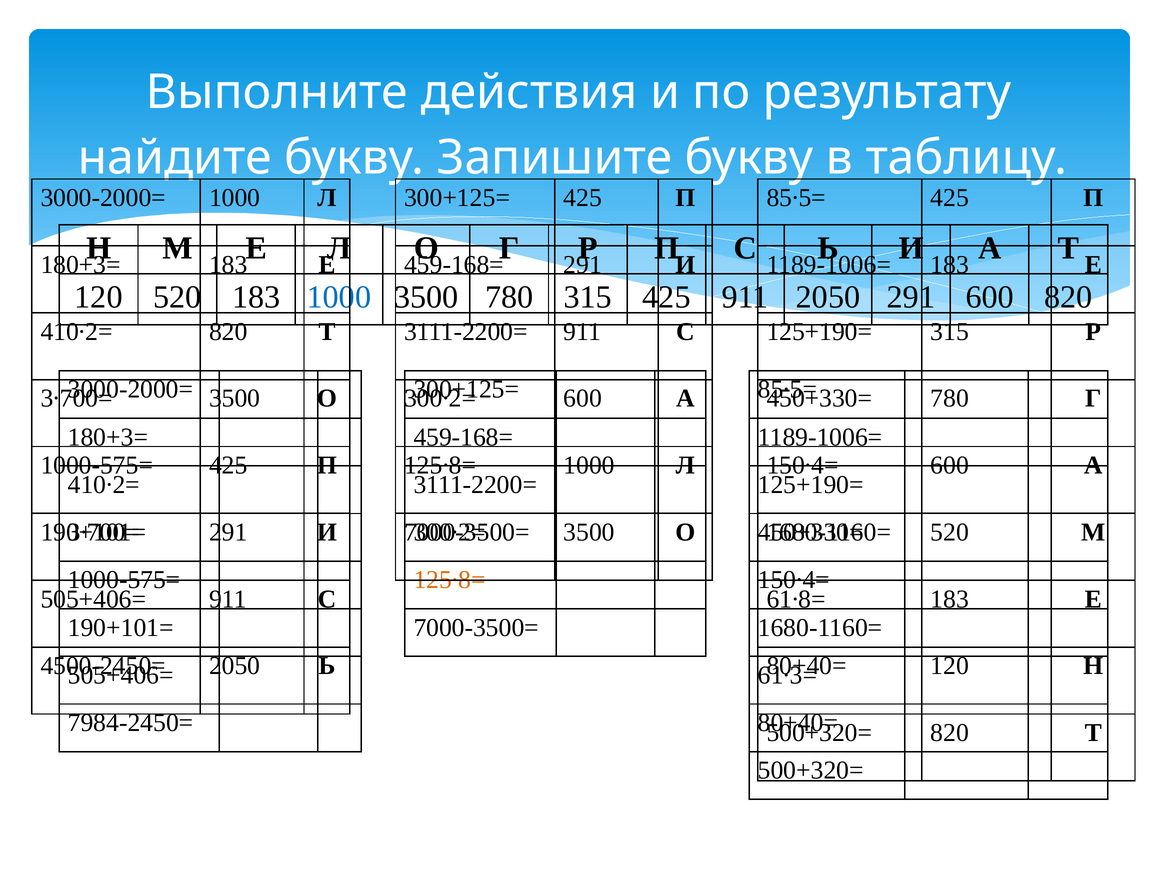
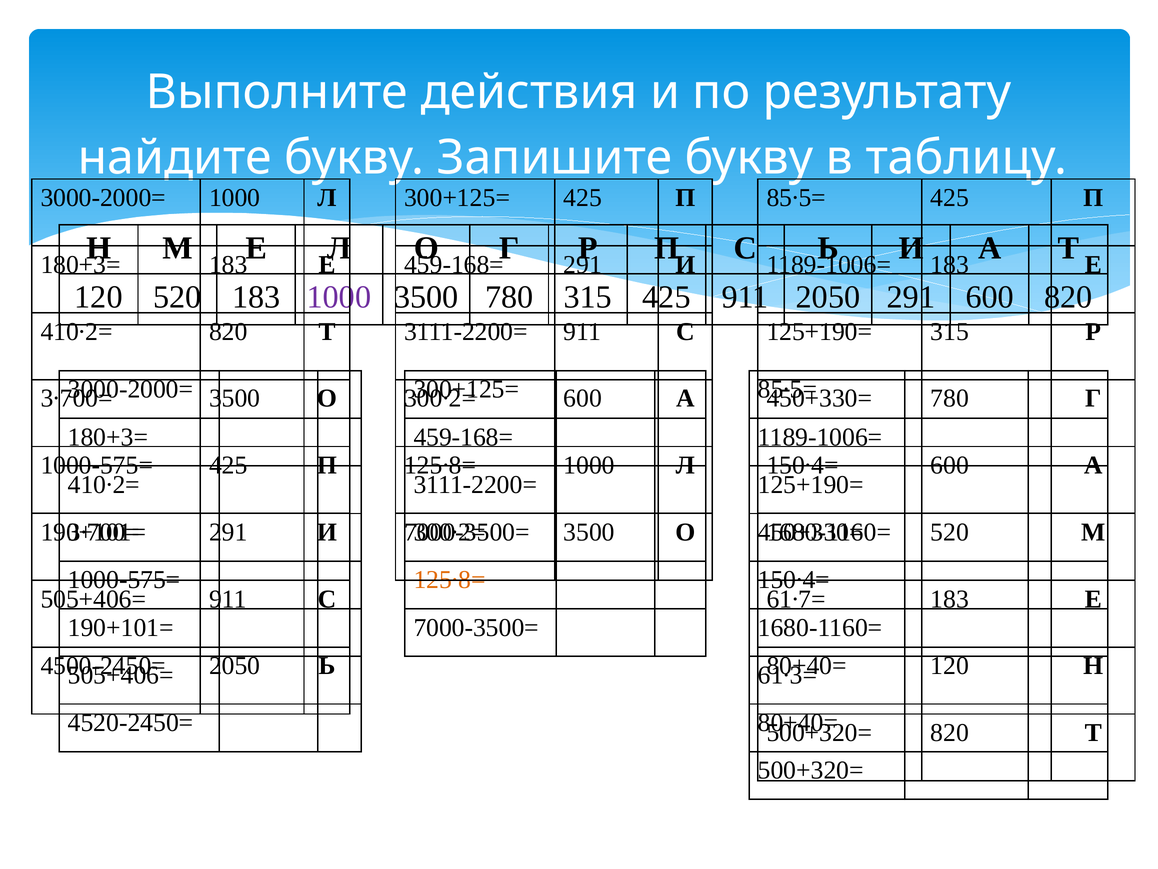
1000 at (339, 297) colour: blue -> purple
61∙8=: 61∙8= -> 61∙7=
7984-2450=: 7984-2450= -> 4520-2450=
